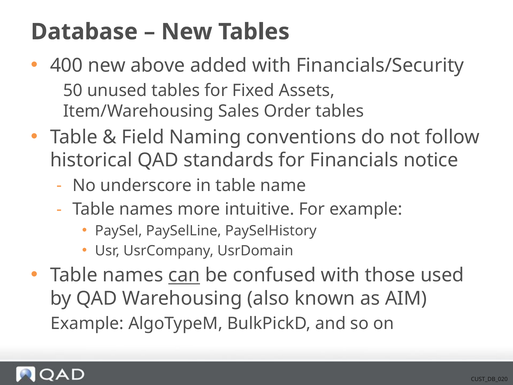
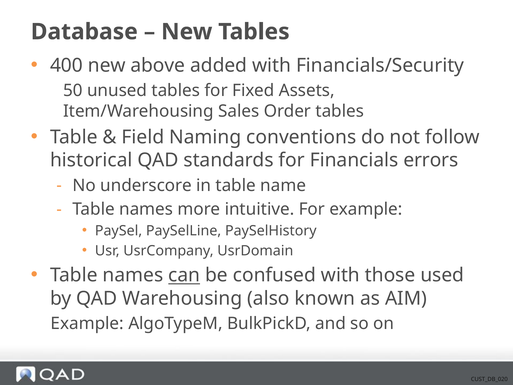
notice: notice -> errors
